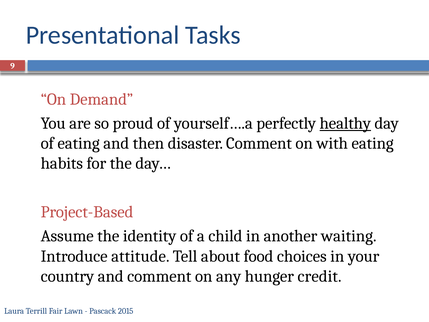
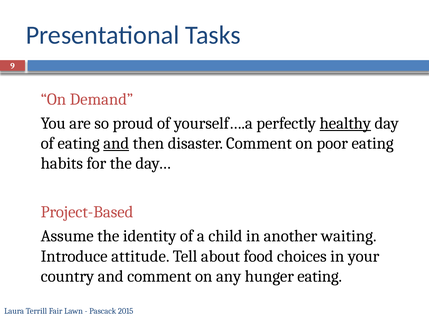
and at (116, 143) underline: none -> present
with: with -> poor
hunger credit: credit -> eating
